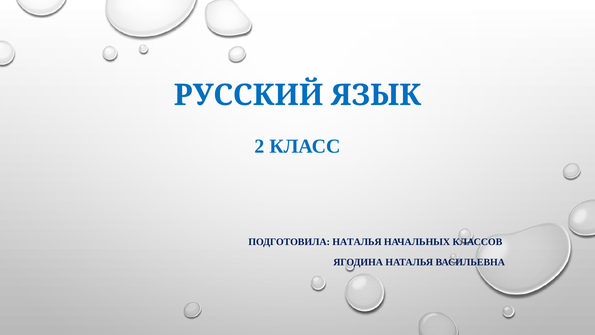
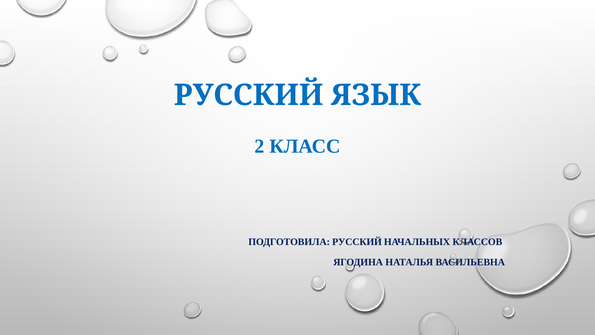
ПОДГОТОВИЛА НАТАЛЬЯ: НАТАЛЬЯ -> РУССКИЙ
